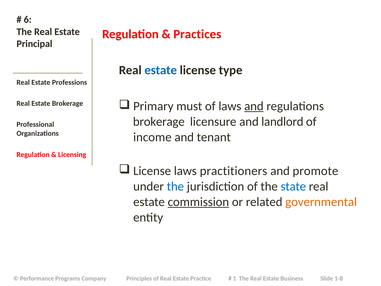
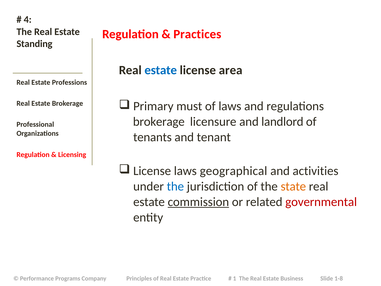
6: 6 -> 4
Principal: Principal -> Standing
type: type -> area
and at (254, 106) underline: present -> none
income: income -> tenants
practitioners: practitioners -> geographical
promote: promote -> activities
state colour: blue -> orange
governmental colour: orange -> red
